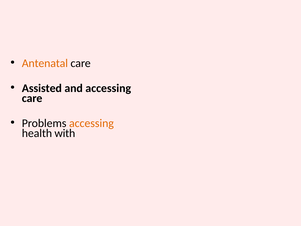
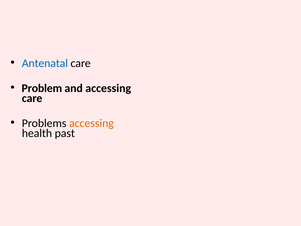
Antenatal colour: orange -> blue
Assisted: Assisted -> Problem
with: with -> past
